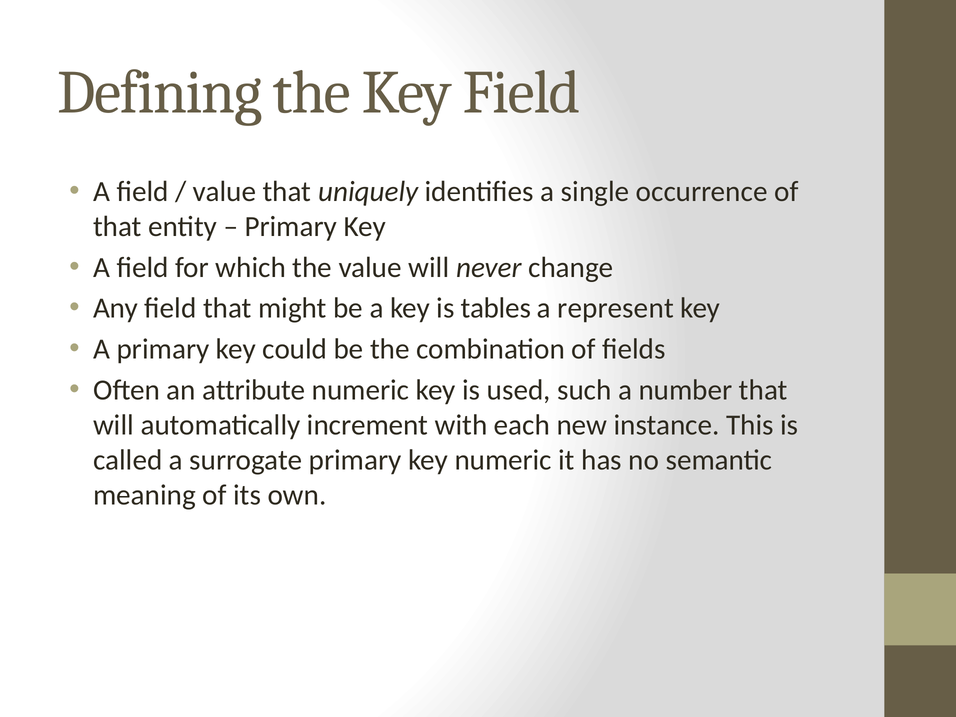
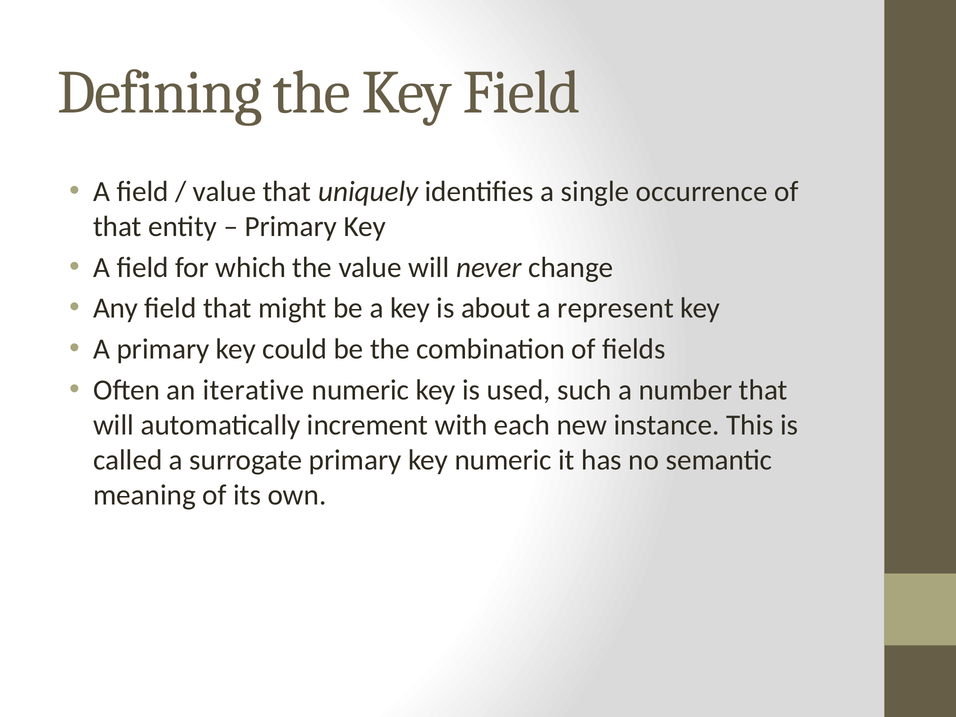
tables: tables -> about
attribute: attribute -> iterative
